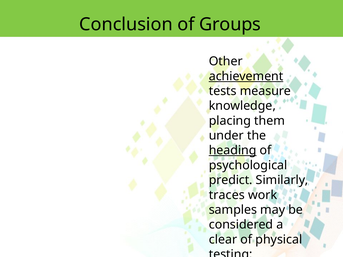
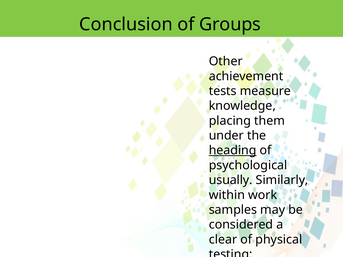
achievement underline: present -> none
predict: predict -> usually
traces: traces -> within
